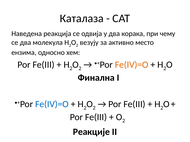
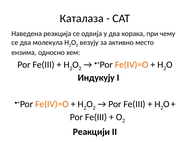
Финална: Финална -> Индукују
Fe(IV)=O at (52, 104) colour: blue -> orange
Реакције: Реакције -> Реакцији
